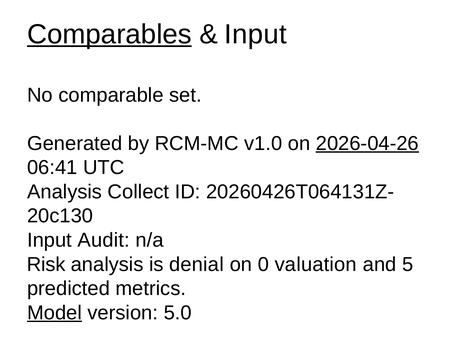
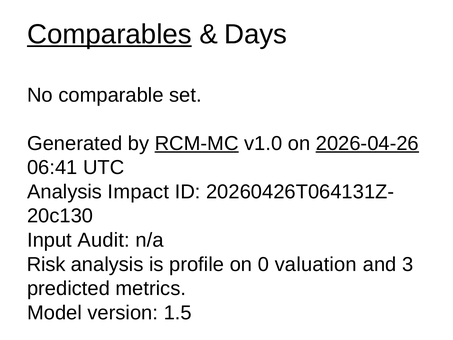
Input at (255, 34): Input -> Days
RCM-MC underline: none -> present
Collect: Collect -> Impact
denial: denial -> profile
5: 5 -> 3
Model underline: present -> none
5.0: 5.0 -> 1.5
